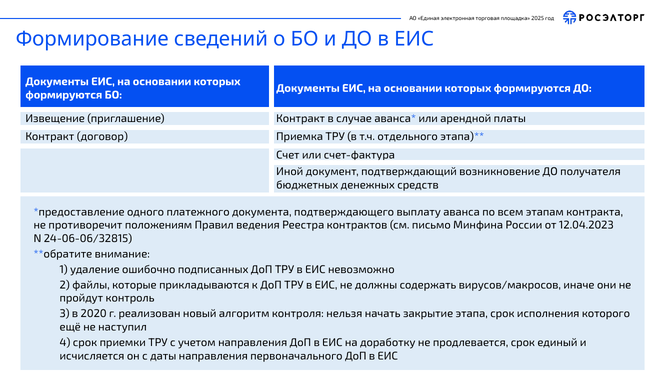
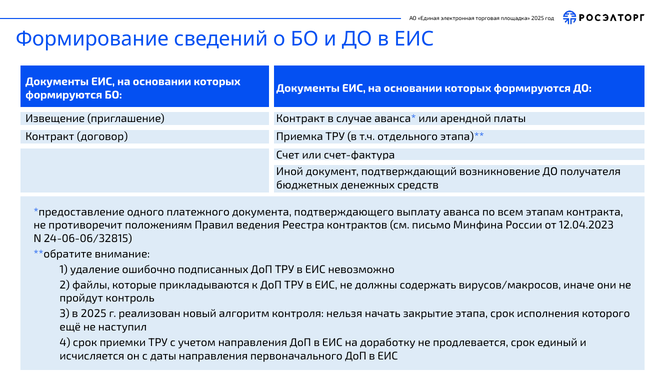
в 2020: 2020 -> 2025
